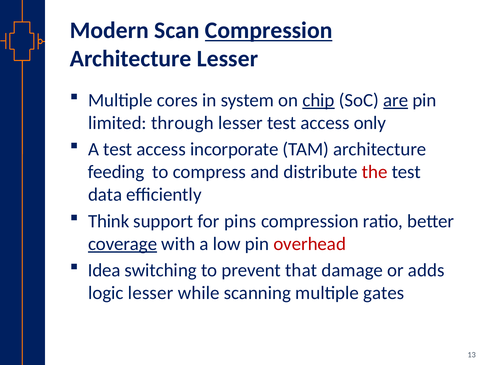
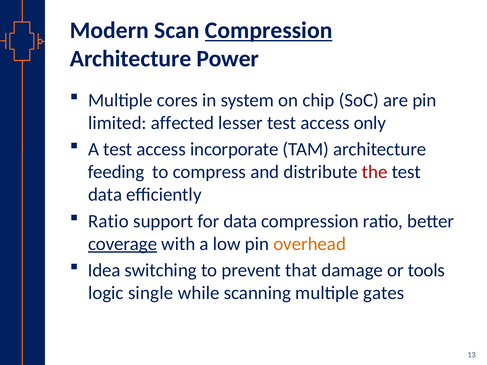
Architecture Lesser: Lesser -> Power
chip underline: present -> none
are underline: present -> none
through: through -> affected
Think at (109, 221): Think -> Ratio
for pins: pins -> data
overhead colour: red -> orange
adds: adds -> tools
logic lesser: lesser -> single
